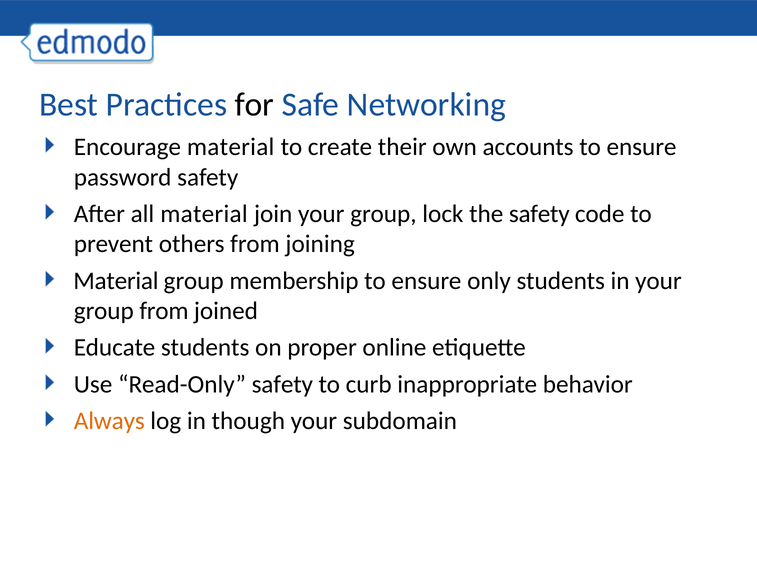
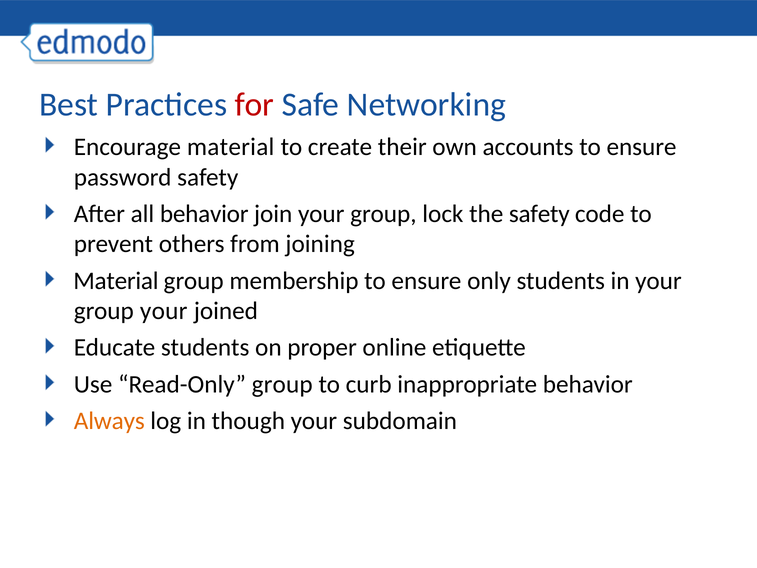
for colour: black -> red
all material: material -> behavior
group from: from -> your
Read-Only safety: safety -> group
